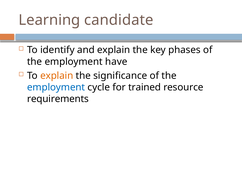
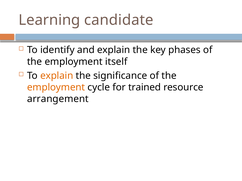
have: have -> itself
employment at (56, 88) colour: blue -> orange
requirements: requirements -> arrangement
